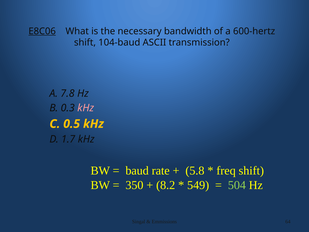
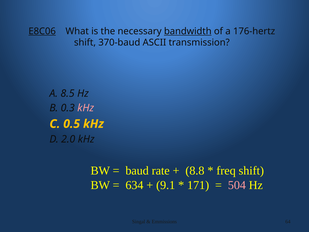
bandwidth underline: none -> present
600-hertz: 600-hertz -> 176-hertz
104-baud: 104-baud -> 370-baud
7.8: 7.8 -> 8.5
1.7: 1.7 -> 2.0
5.8: 5.8 -> 8.8
350: 350 -> 634
8.2: 8.2 -> 9.1
549: 549 -> 171
504 colour: light green -> pink
